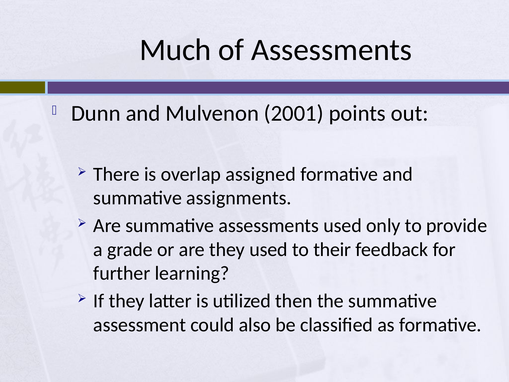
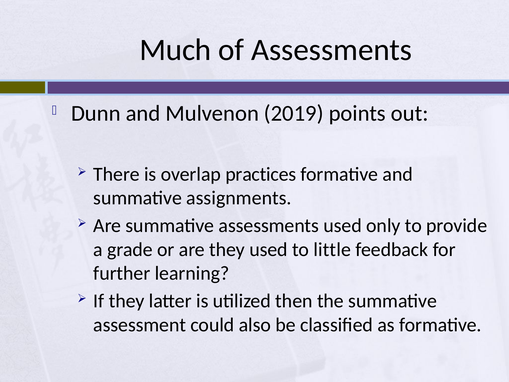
2001: 2001 -> 2019
assigned: assigned -> practices
their: their -> little
